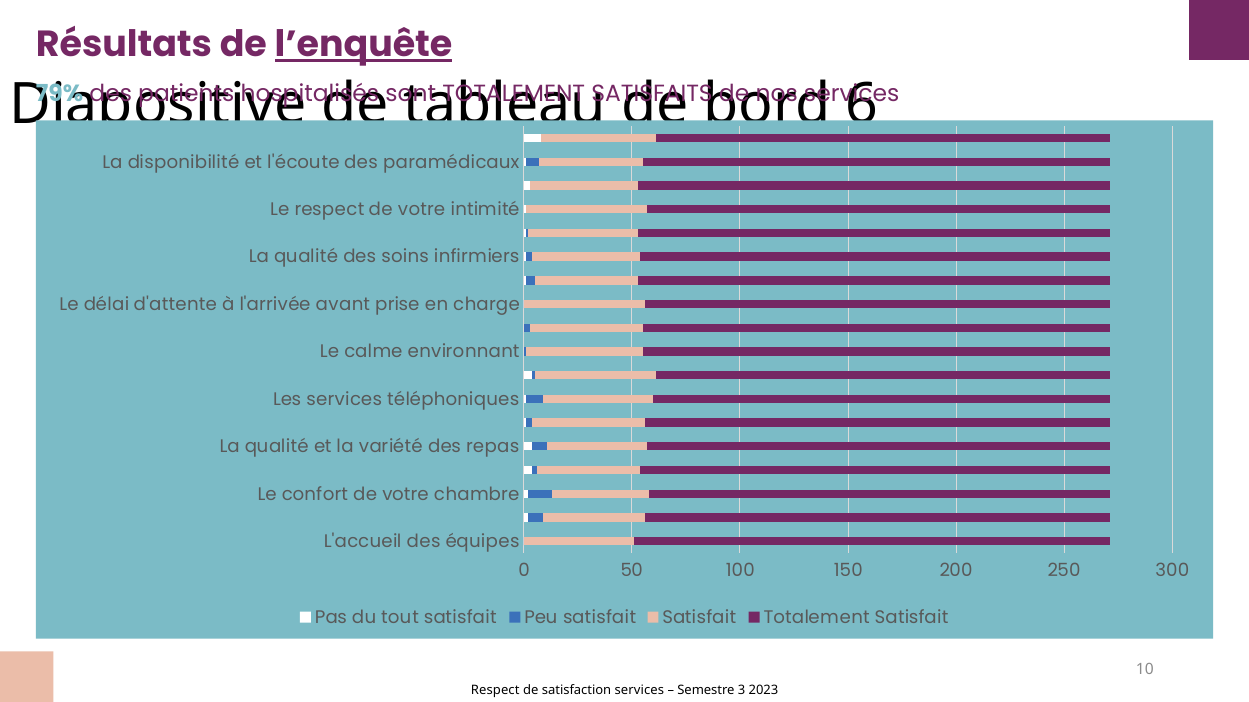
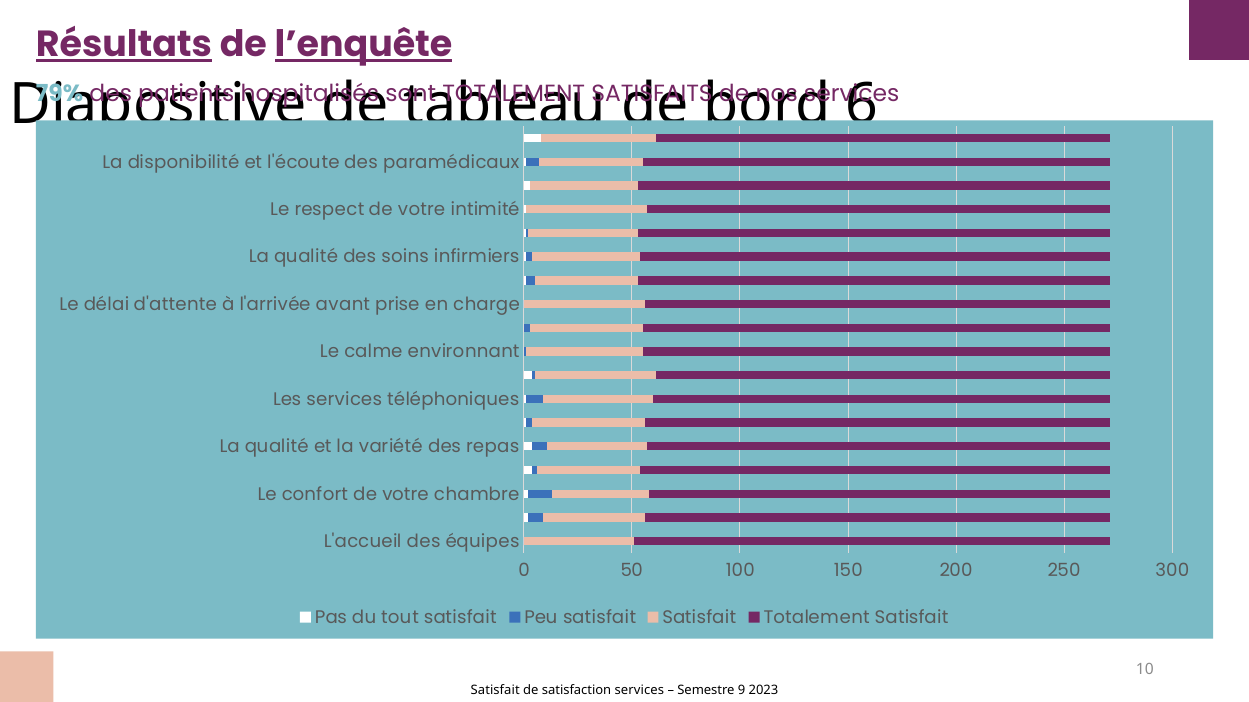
Résultats underline: none -> present
Respect at (495, 691): Respect -> Satisfait
3: 3 -> 9
